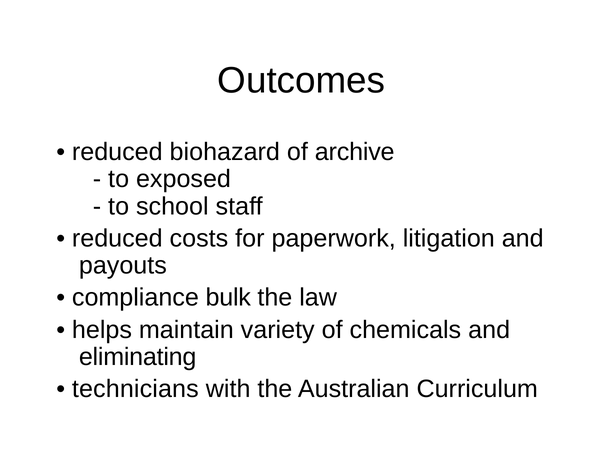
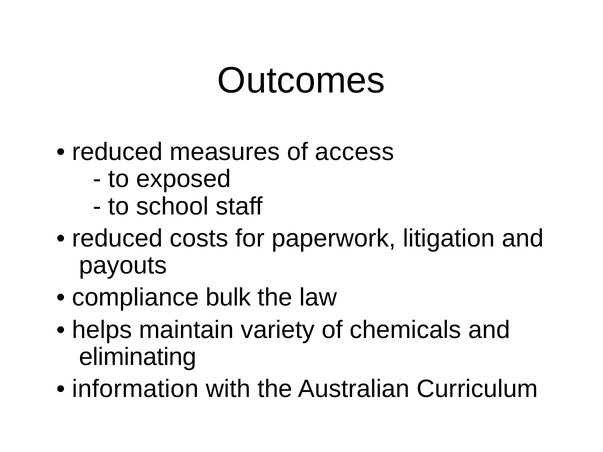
biohazard: biohazard -> measures
archive: archive -> access
technicians: technicians -> information
